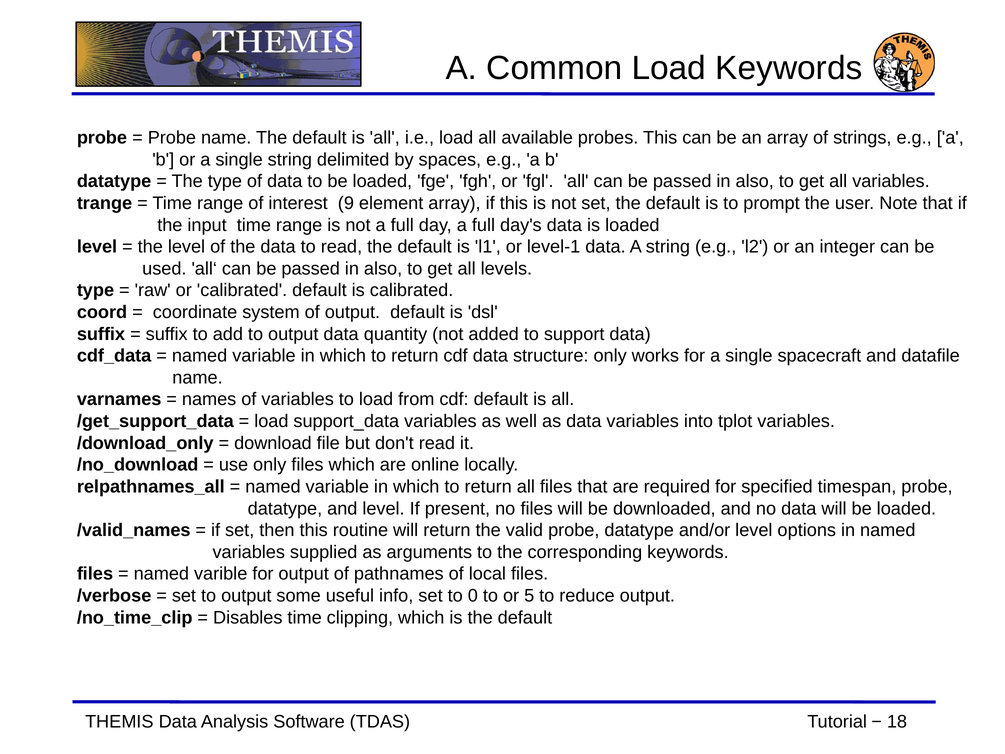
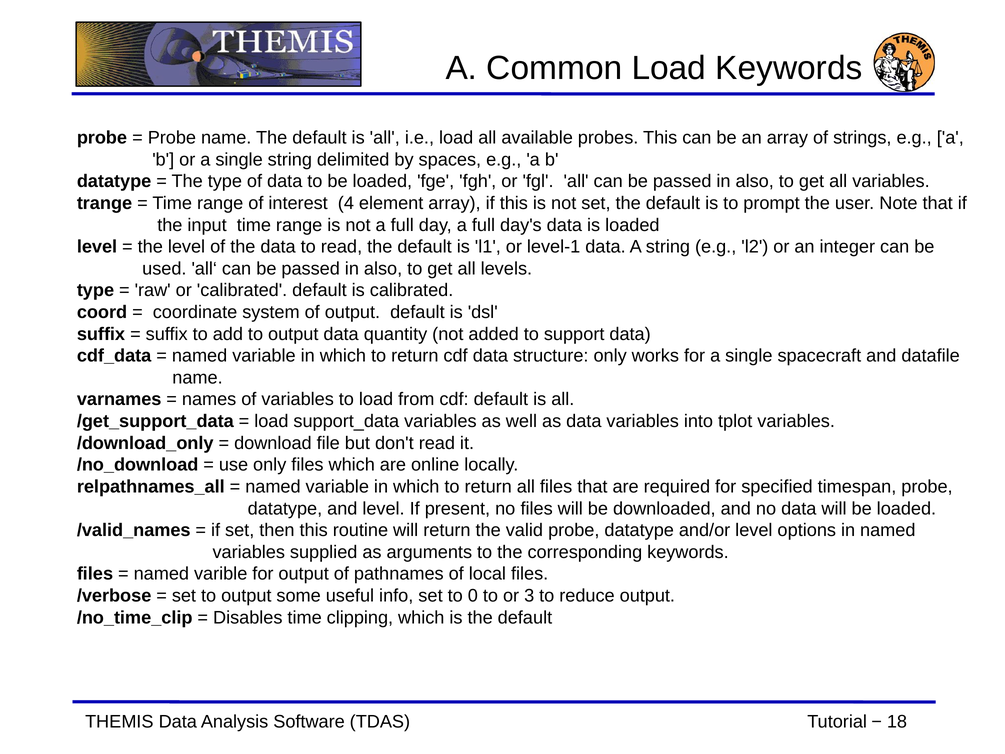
9: 9 -> 4
5: 5 -> 3
